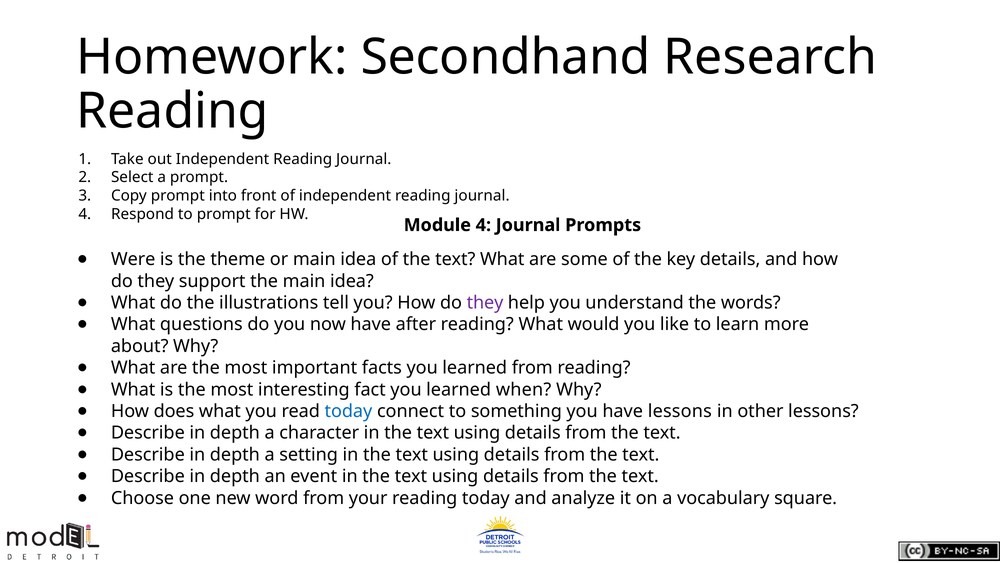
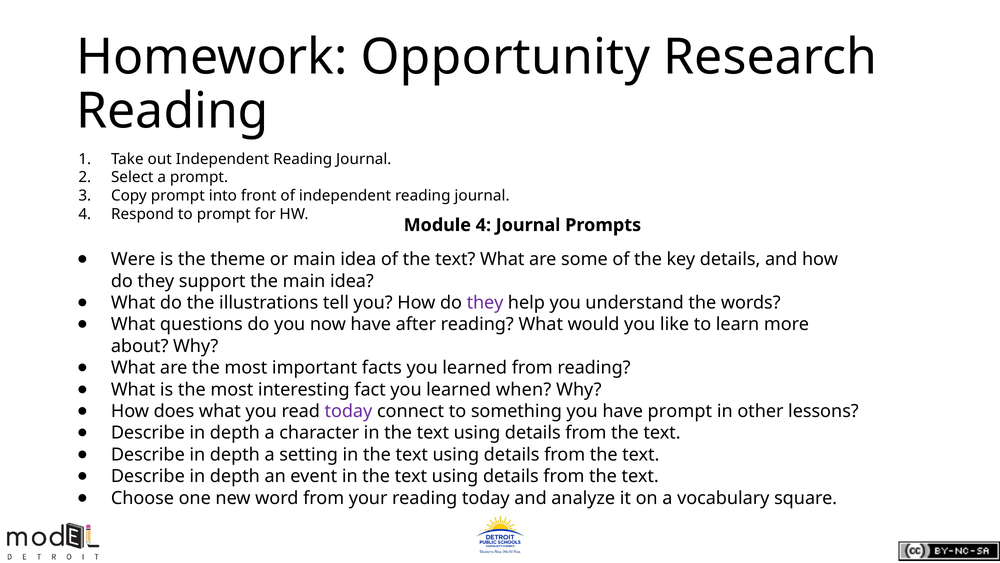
Secondhand: Secondhand -> Opportunity
today at (348, 411) colour: blue -> purple
have lessons: lessons -> prompt
